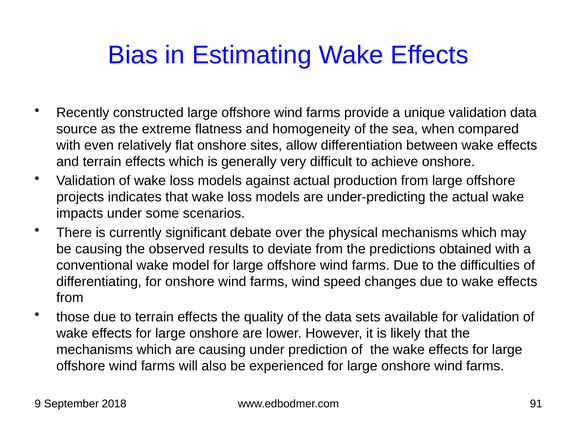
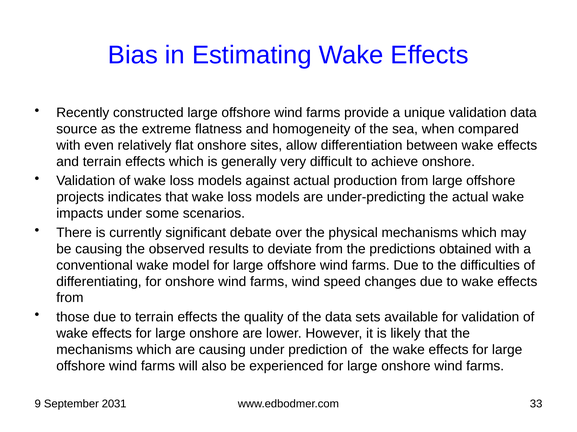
2018: 2018 -> 2031
91: 91 -> 33
